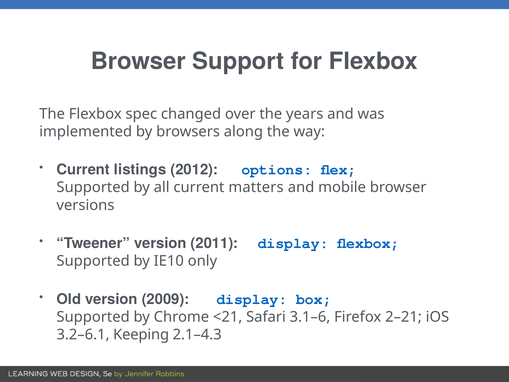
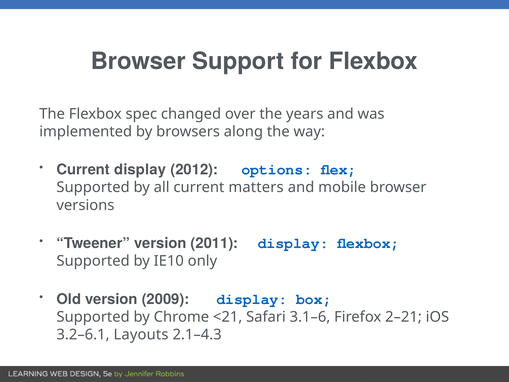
Current listings: listings -> display
Keeping: Keeping -> Layouts
